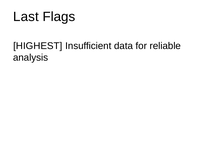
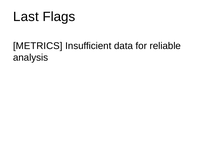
HIGHEST: HIGHEST -> METRICS
